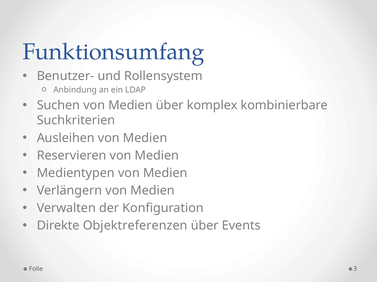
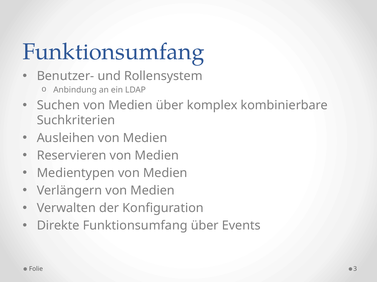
Direkte Objektreferenzen: Objektreferenzen -> Funktionsumfang
